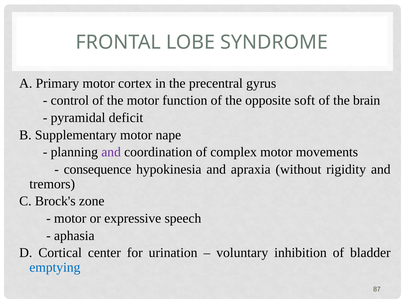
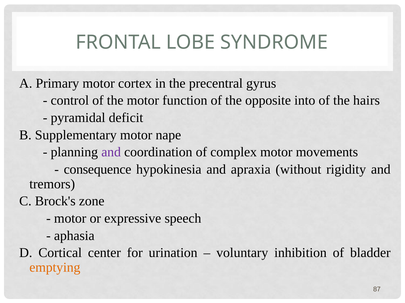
soft: soft -> into
brain: brain -> hairs
emptying colour: blue -> orange
